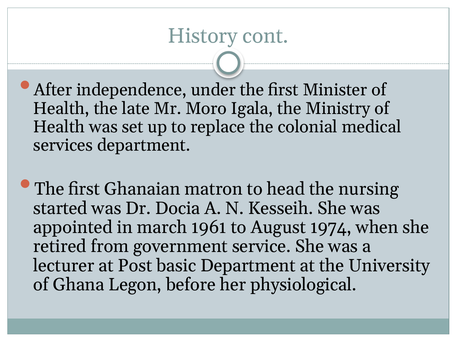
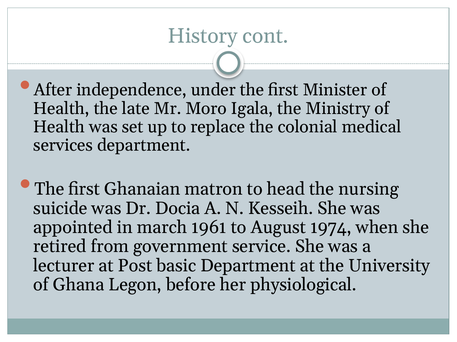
started: started -> suicide
